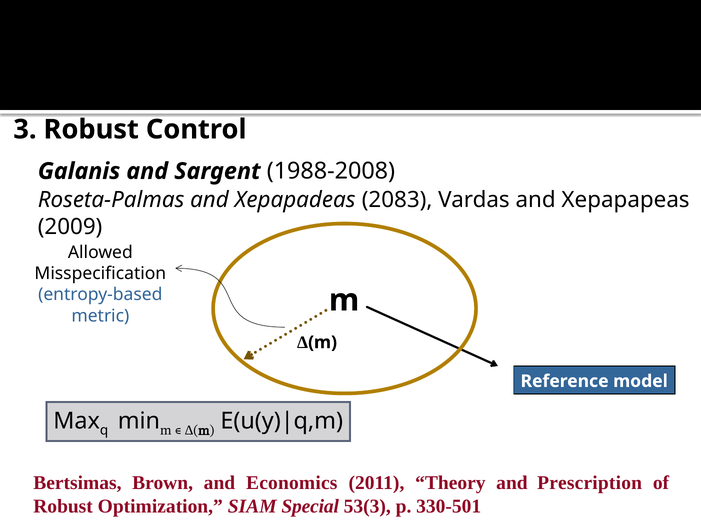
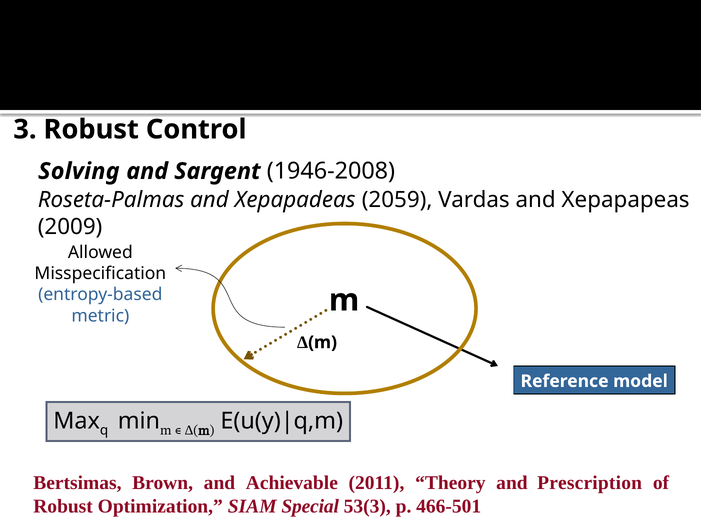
Galanis: Galanis -> Solving
1988-2008: 1988-2008 -> 1946-2008
2083: 2083 -> 2059
Economics: Economics -> Achievable
330-501: 330-501 -> 466-501
